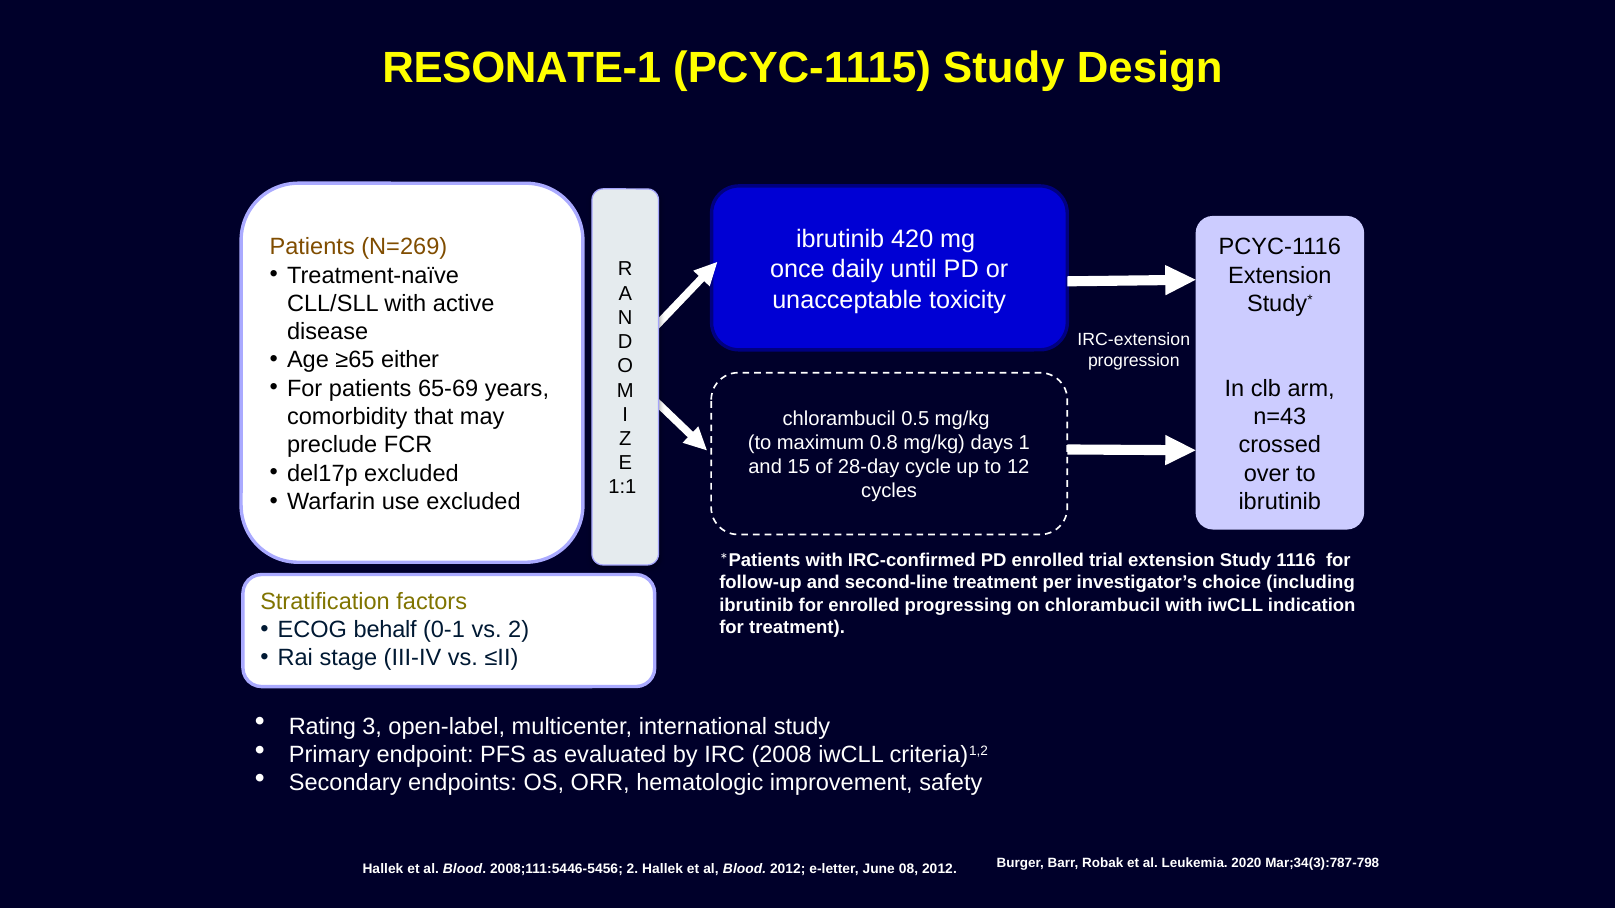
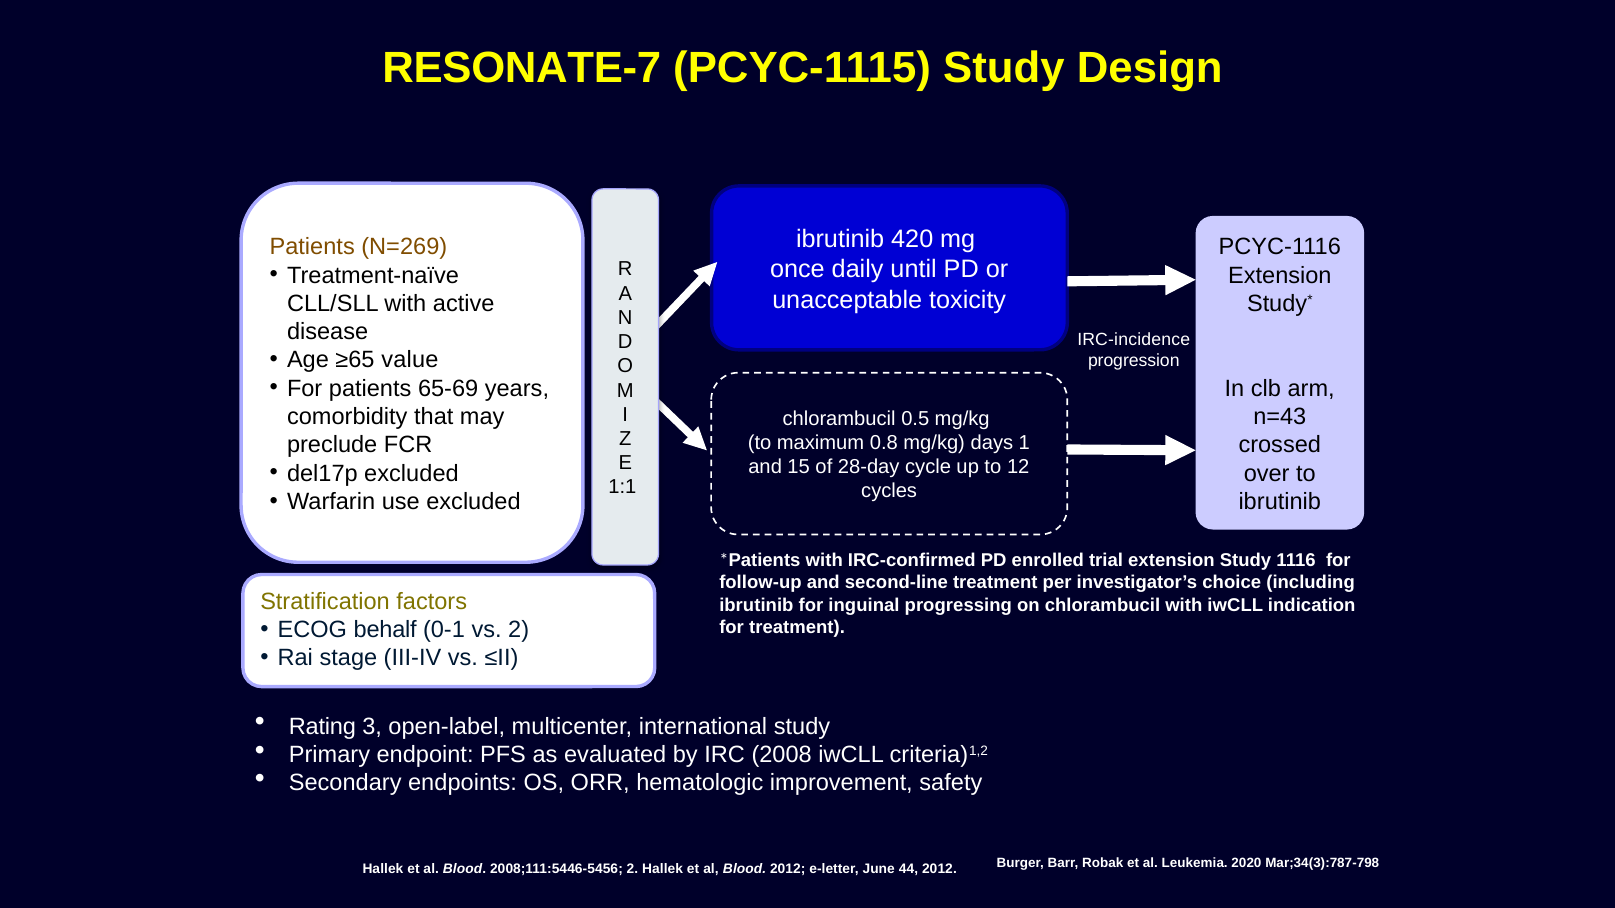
RESONATE-1: RESONATE-1 -> RESONATE-7
IRC-extension: IRC-extension -> IRC-incidence
either: either -> value
for enrolled: enrolled -> inguinal
08: 08 -> 44
